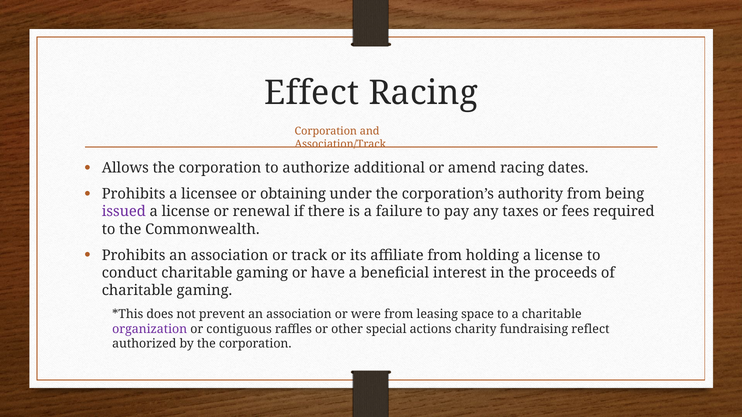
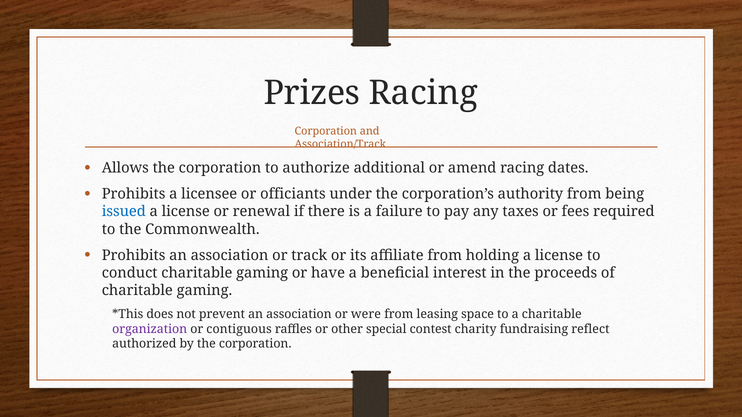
Effect: Effect -> Prizes
obtaining: obtaining -> officiants
issued colour: purple -> blue
actions: actions -> contest
